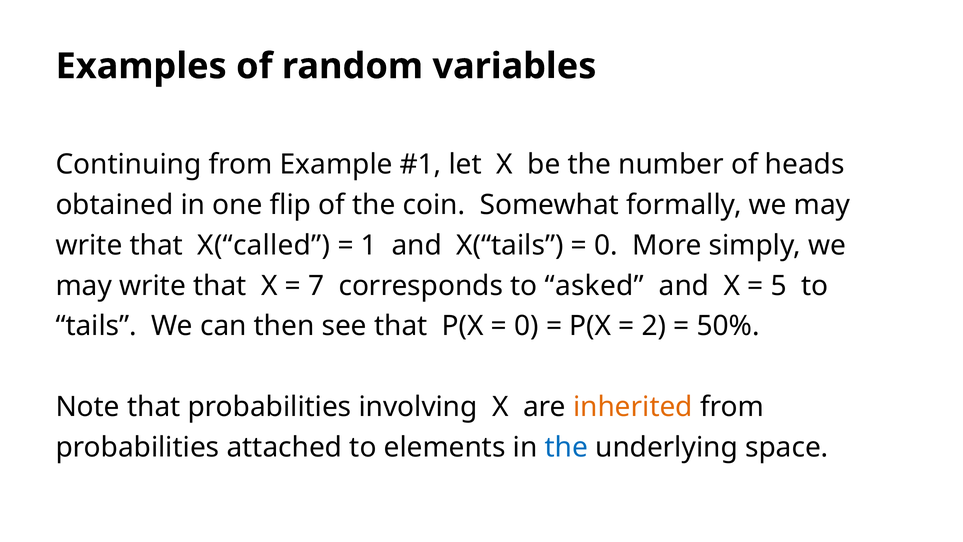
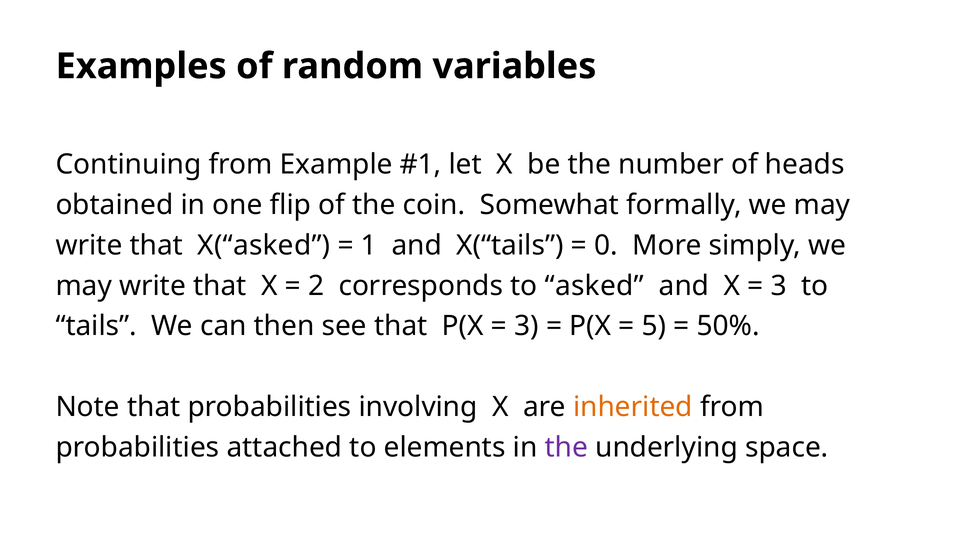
X(“called: X(“called -> X(“asked
7: 7 -> 2
5 at (779, 286): 5 -> 3
0 at (527, 326): 0 -> 3
2: 2 -> 5
the at (566, 447) colour: blue -> purple
